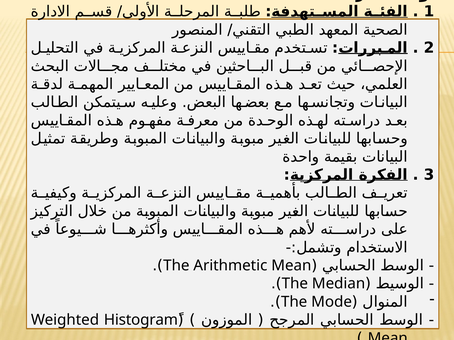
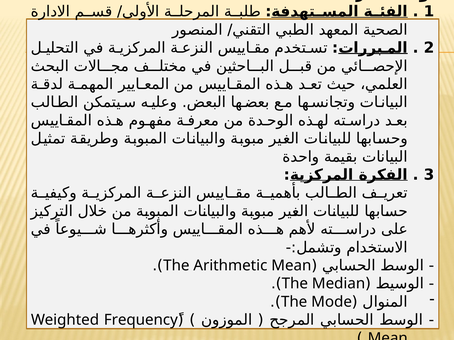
Histogram: Histogram -> Frequency
